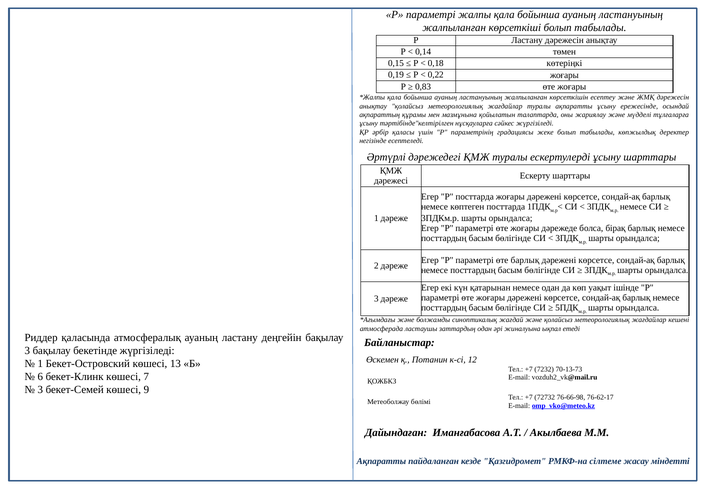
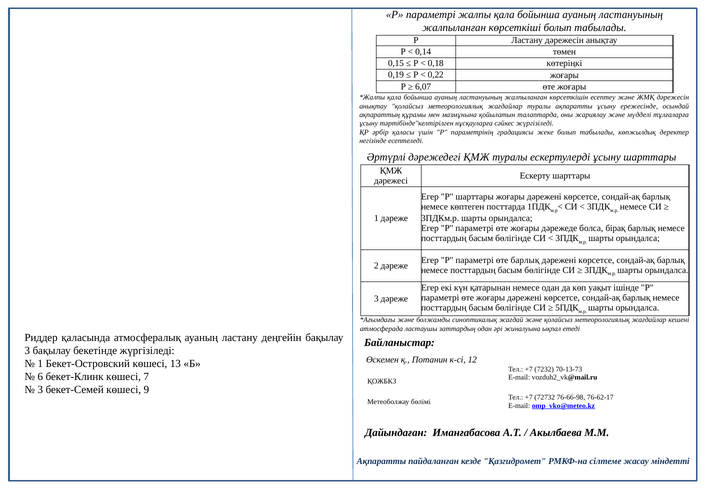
0,83: 0,83 -> 6,07
Р посттарда: посттарда -> шарттары
